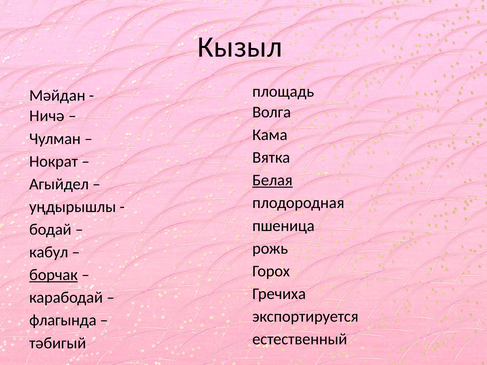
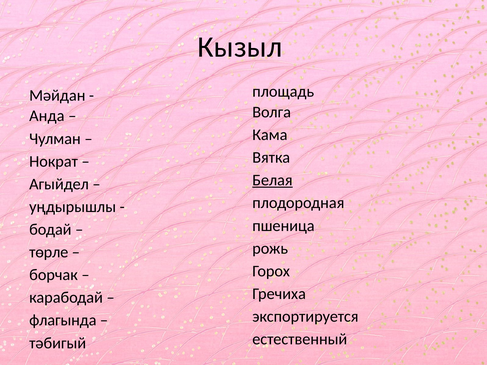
Ничә: Ничә -> Анда
кабул: кабул -> төрле
борчак underline: present -> none
